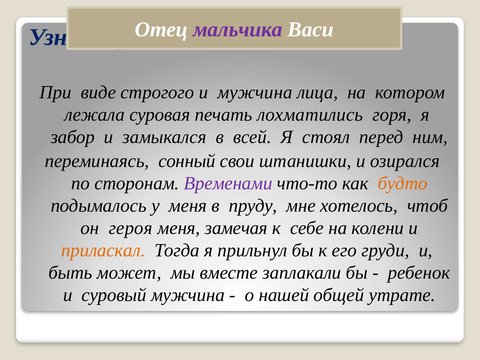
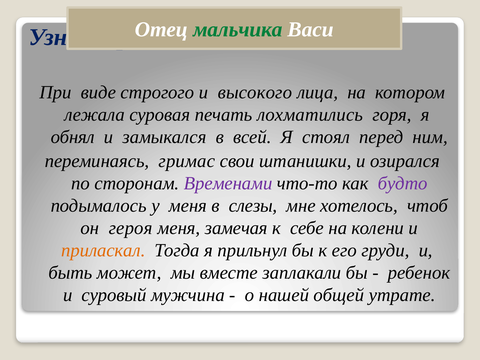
мальчика colour: purple -> green
и мужчина: мужчина -> высокого
забор: забор -> обнял
сонный: сонный -> гримас
будто colour: orange -> purple
пруду: пруду -> слезы
